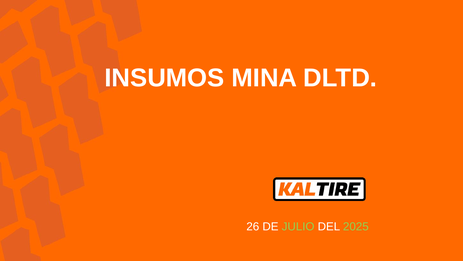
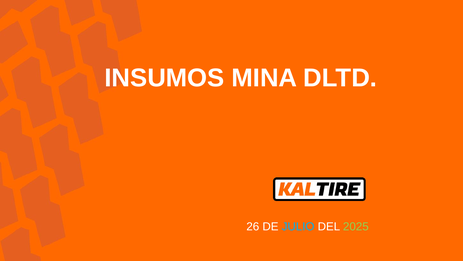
JULIO colour: light green -> light blue
